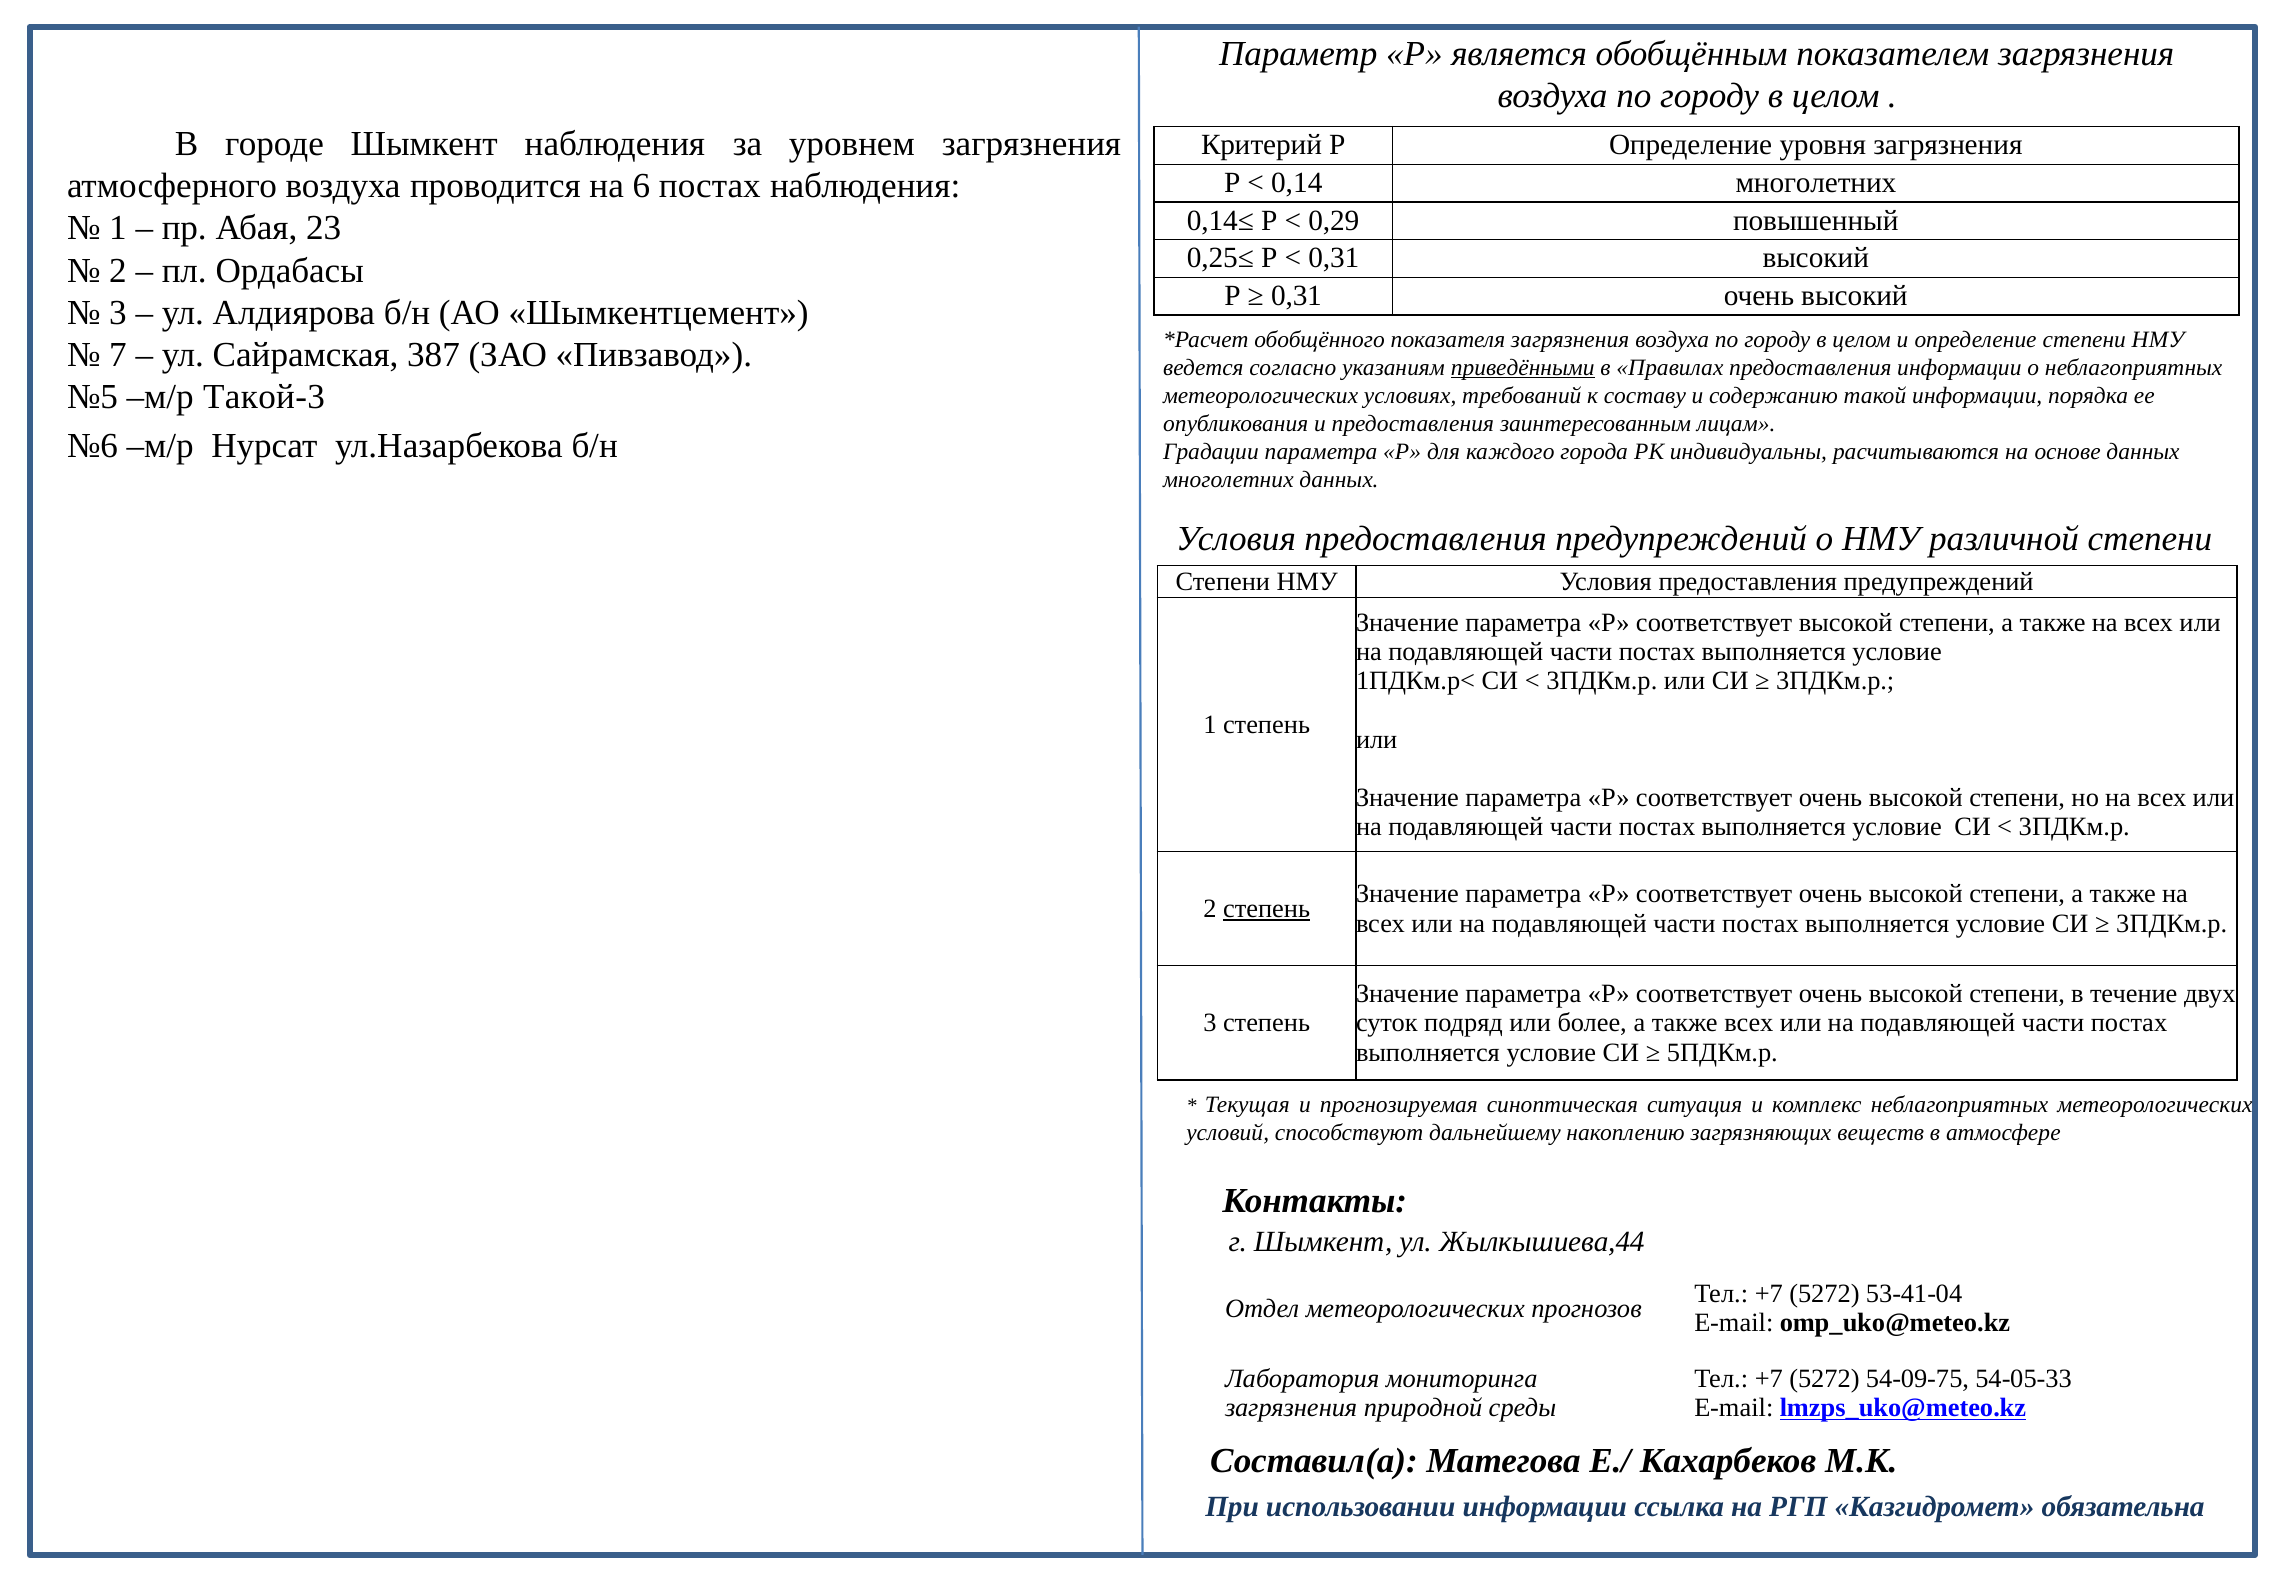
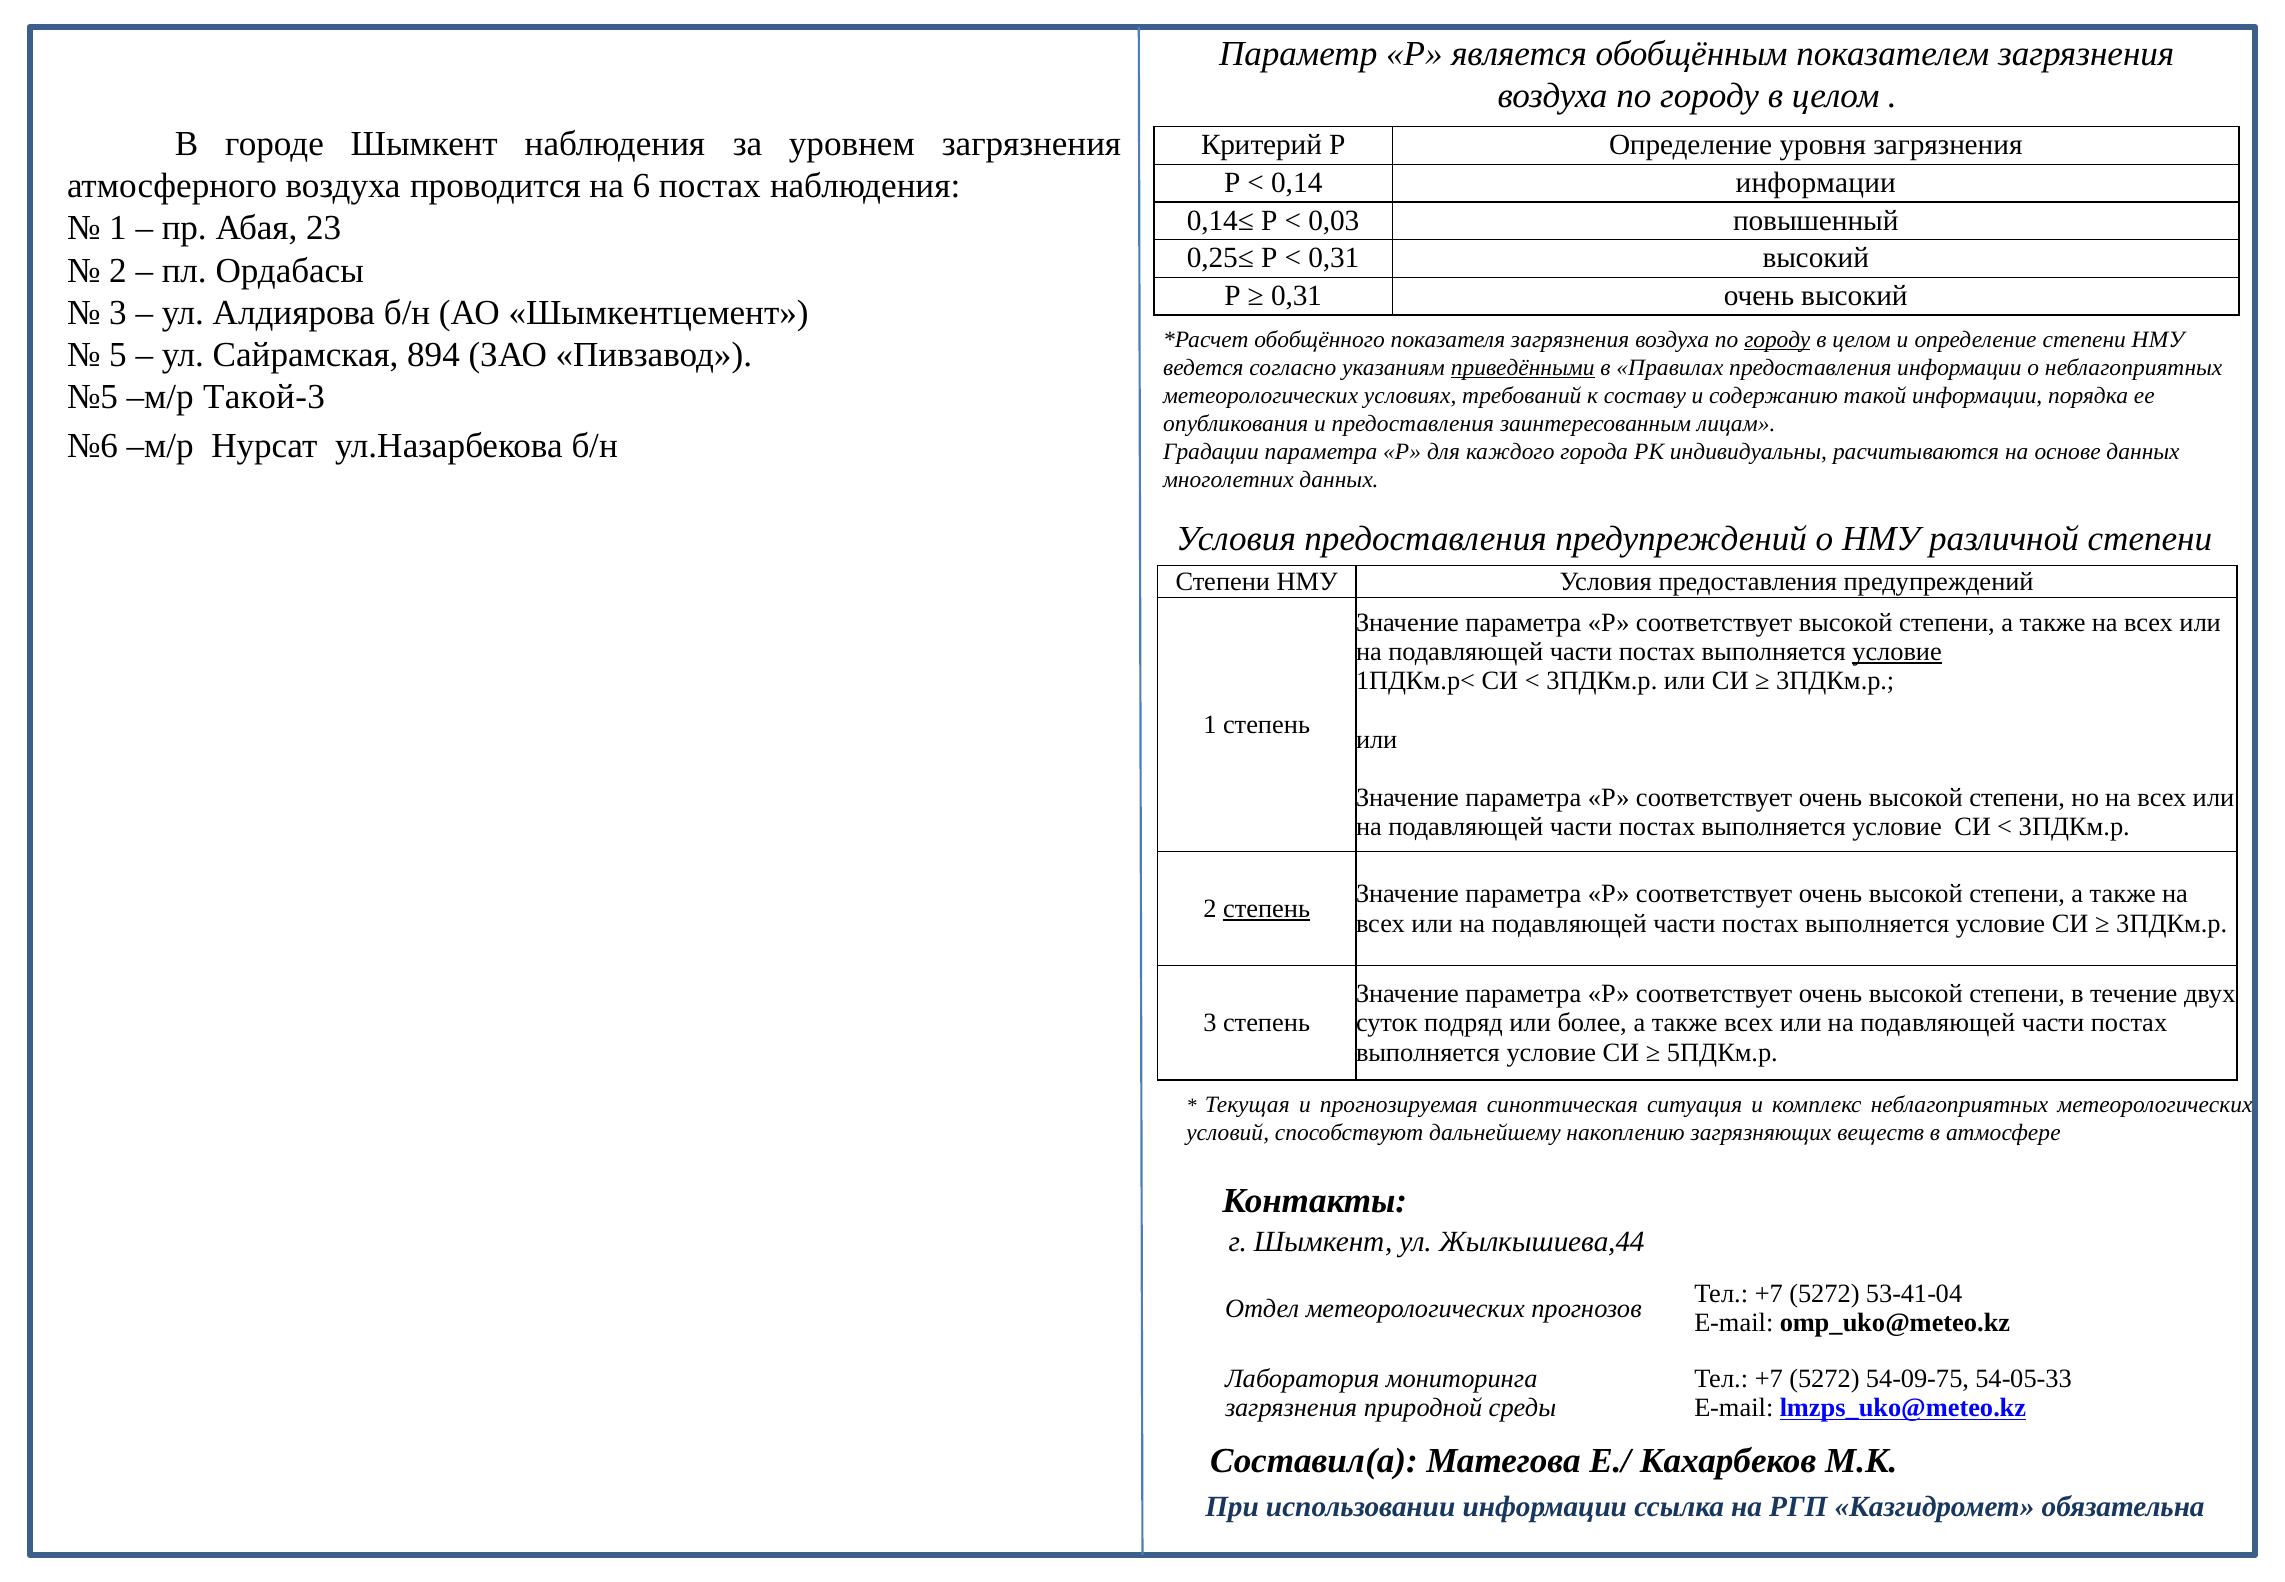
0,14 многолетних: многолетних -> информации
0,29: 0,29 -> 0,03
городу at (1777, 339) underline: none -> present
7: 7 -> 5
387: 387 -> 894
условие at (1897, 652) underline: none -> present
